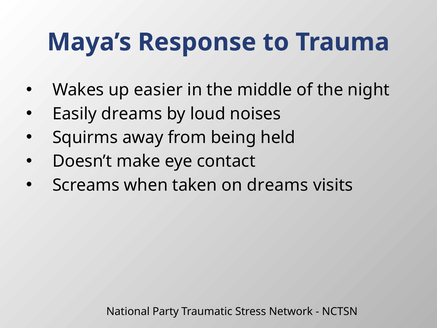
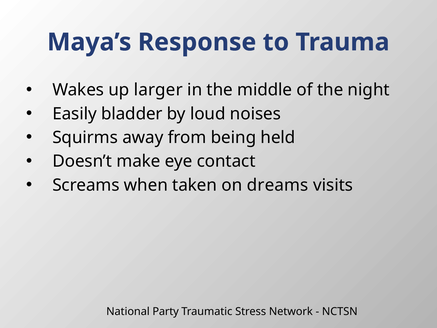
easier: easier -> larger
Easily dreams: dreams -> bladder
